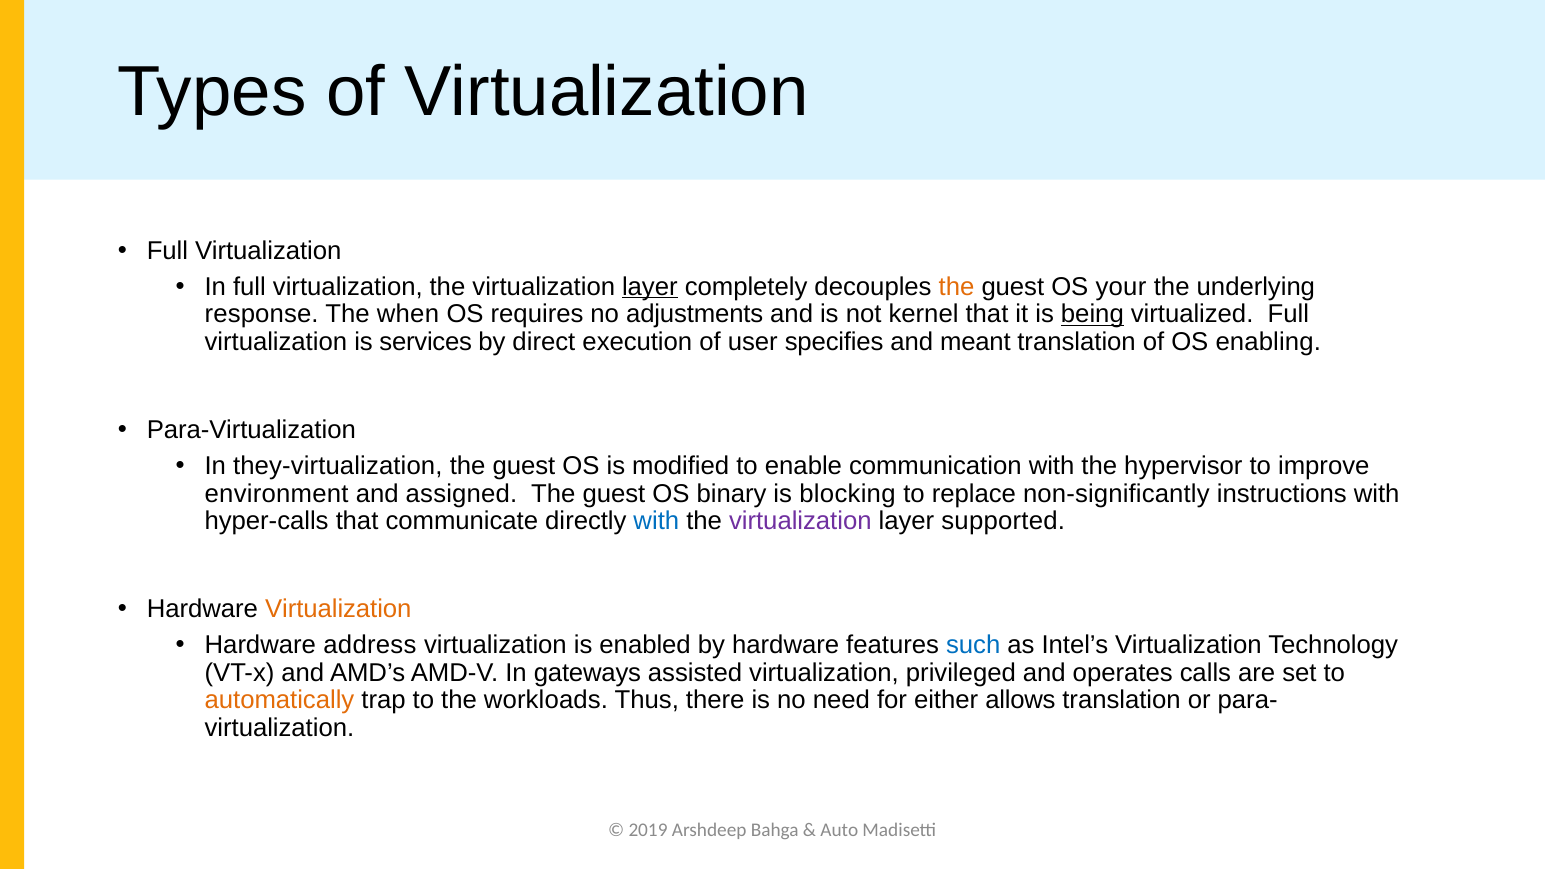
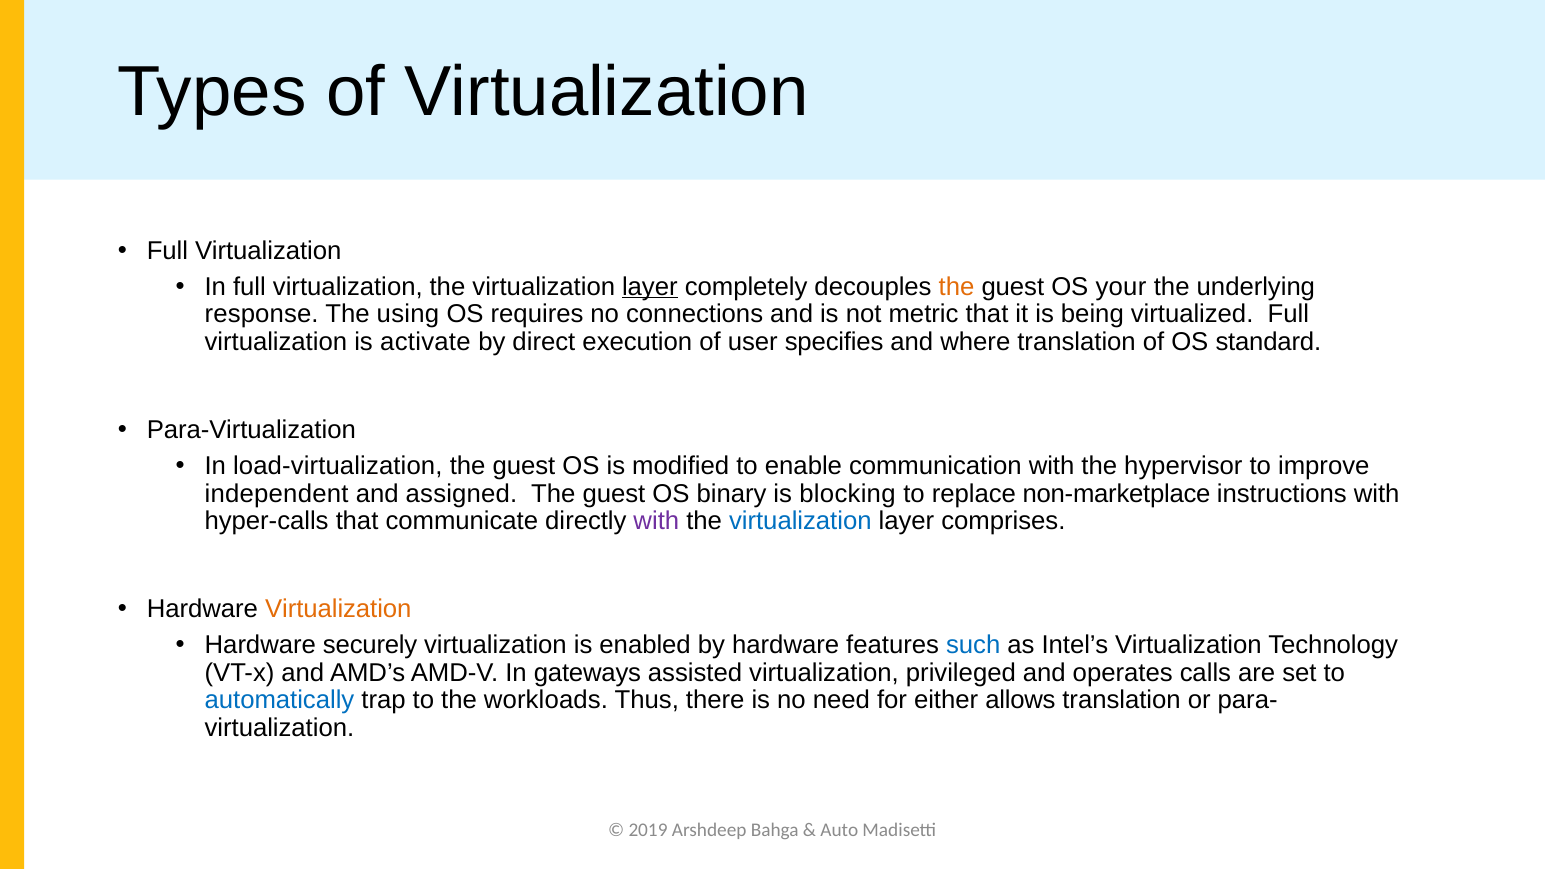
when: when -> using
adjustments: adjustments -> connections
kernel: kernel -> metric
being underline: present -> none
services: services -> activate
meant: meant -> where
enabling: enabling -> standard
they-virtualization: they-virtualization -> load-virtualization
environment: environment -> independent
non-significantly: non-significantly -> non-marketplace
with at (656, 521) colour: blue -> purple
virtualization at (800, 521) colour: purple -> blue
supported: supported -> comprises
address: address -> securely
automatically colour: orange -> blue
